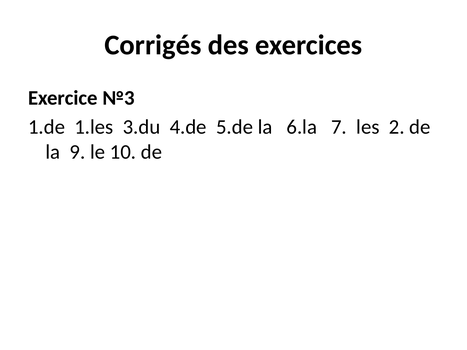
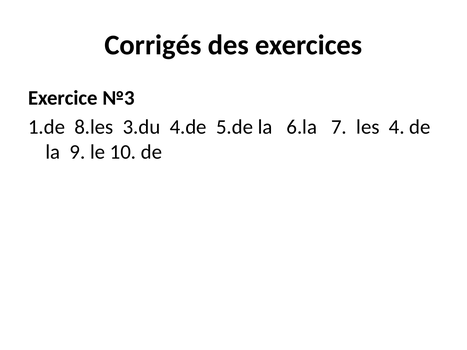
1.les: 1.les -> 8.les
2: 2 -> 4
